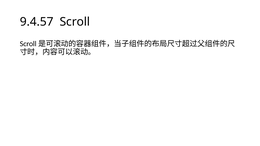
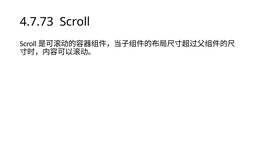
9.4.57: 9.4.57 -> 4.7.73
